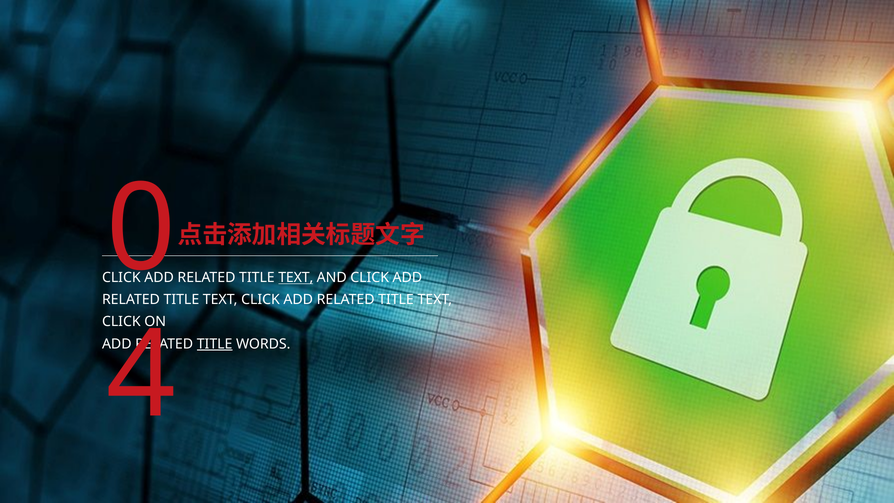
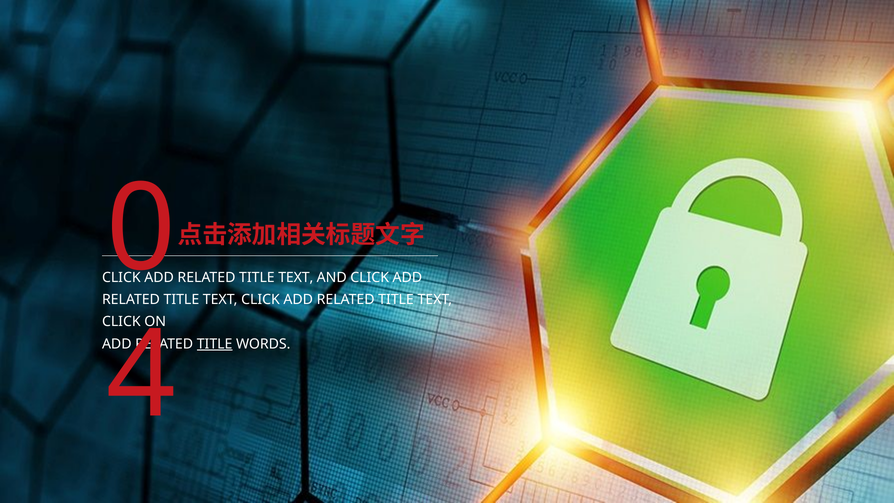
TEXT at (296, 278) underline: present -> none
